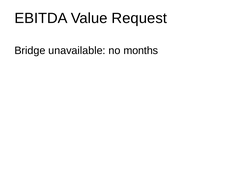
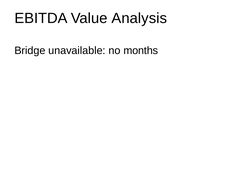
Request: Request -> Analysis
